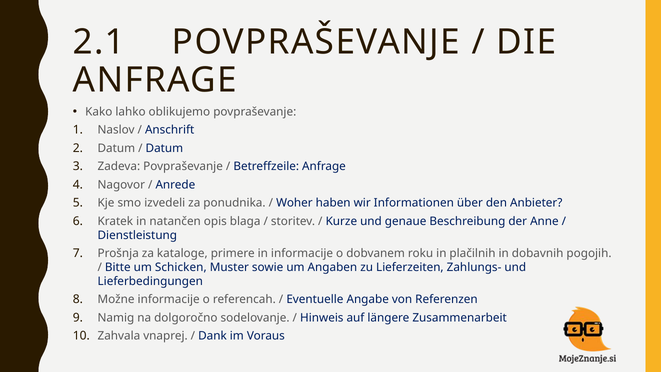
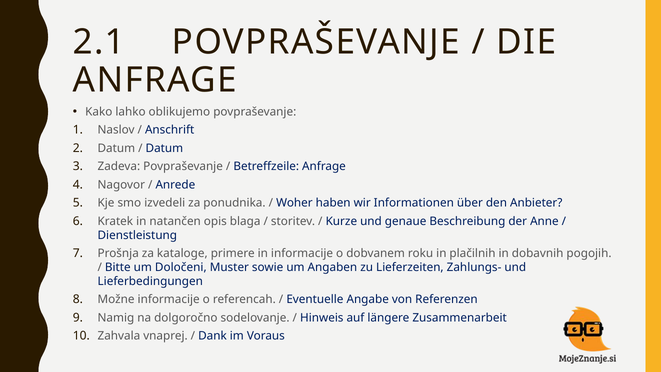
Schicken: Schicken -> Določeni
